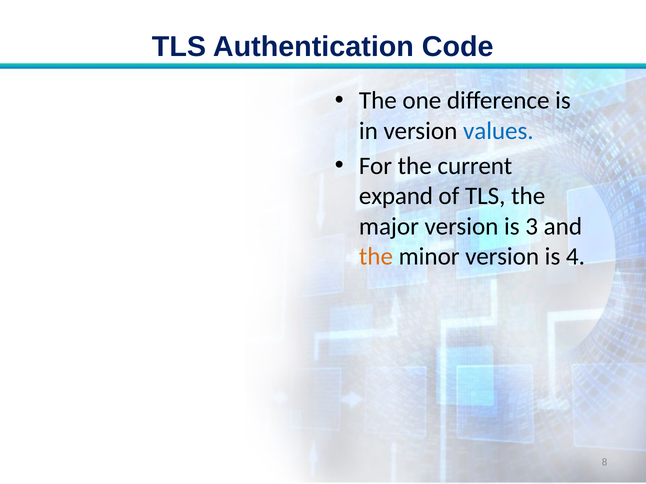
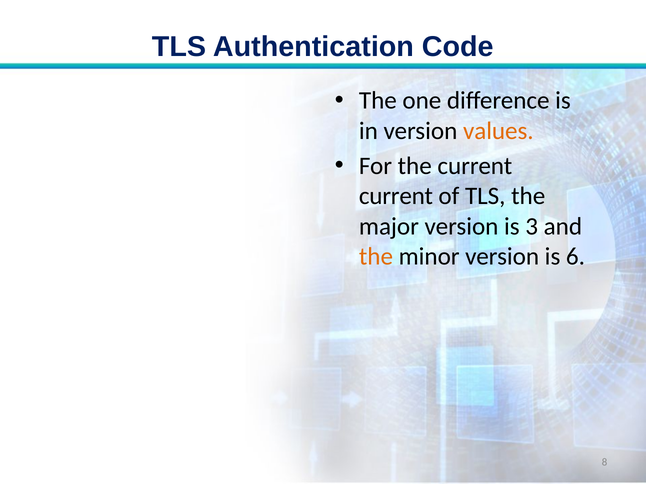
values colour: blue -> orange
expand at (396, 196): expand -> current
4: 4 -> 6
